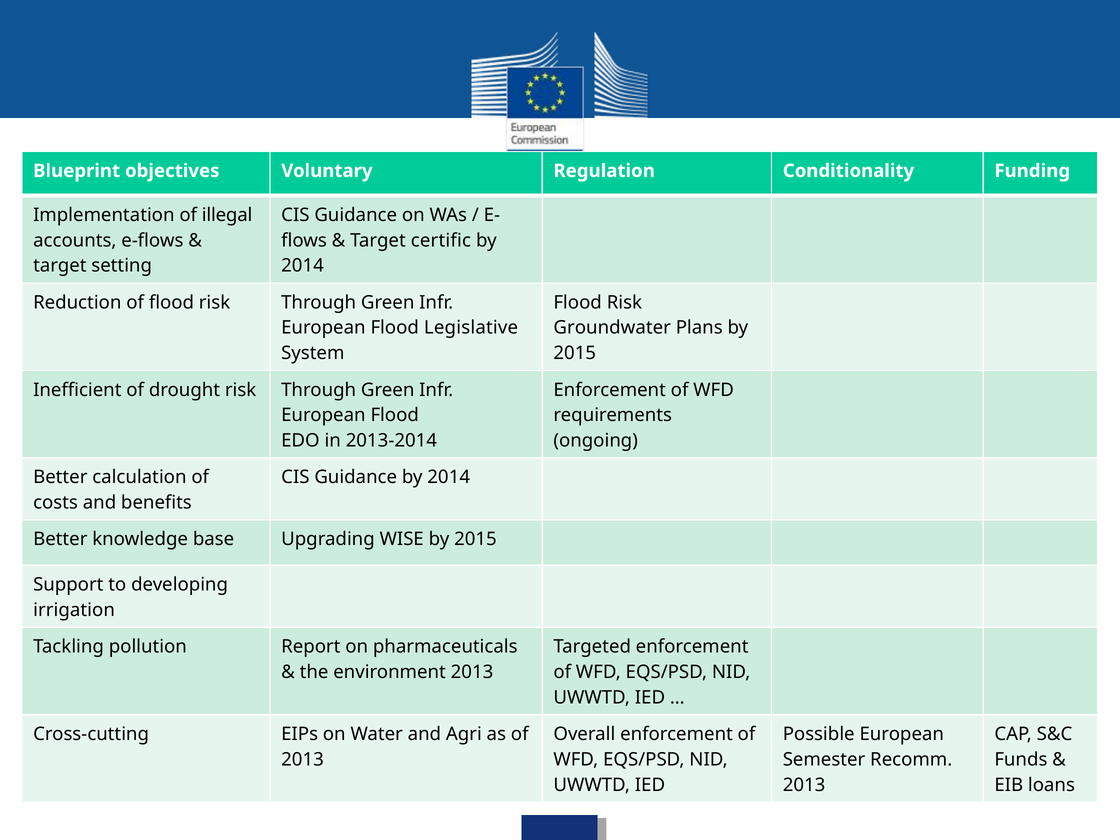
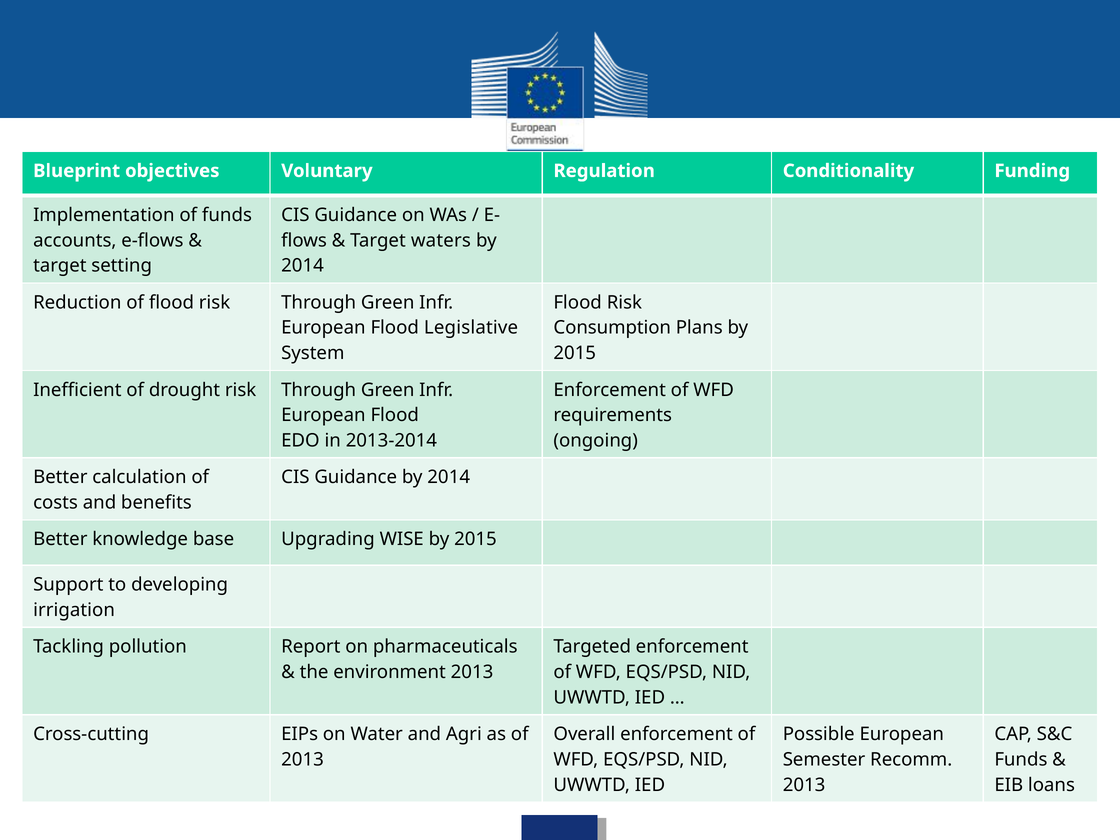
of illegal: illegal -> funds
certific: certific -> waters
Groundwater: Groundwater -> Consumption
